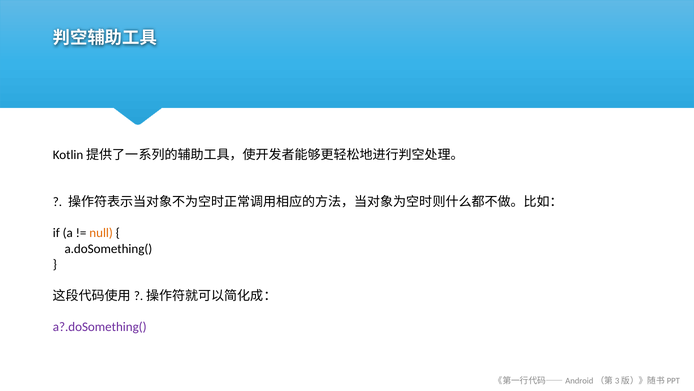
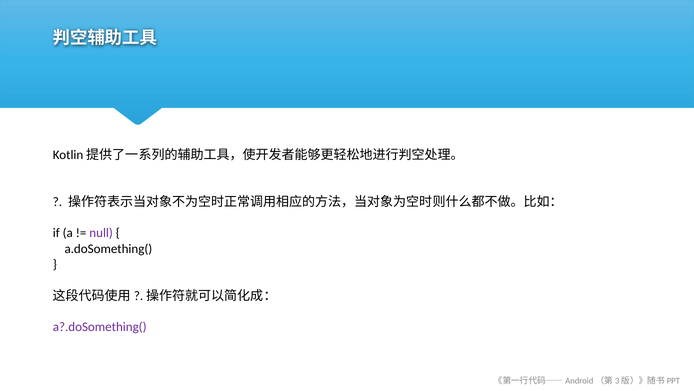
null colour: orange -> purple
